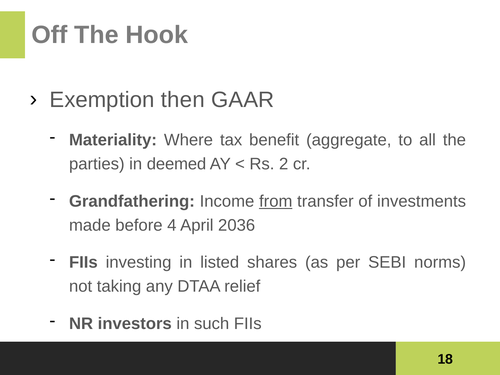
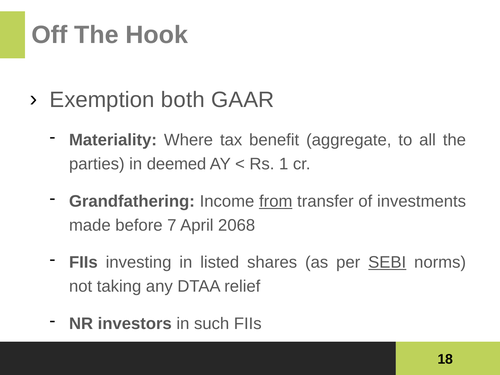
then: then -> both
2: 2 -> 1
4: 4 -> 7
2036: 2036 -> 2068
SEBI underline: none -> present
